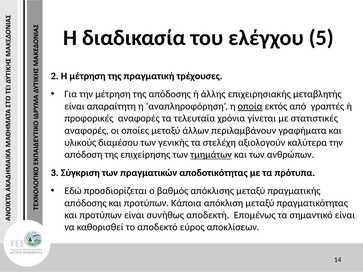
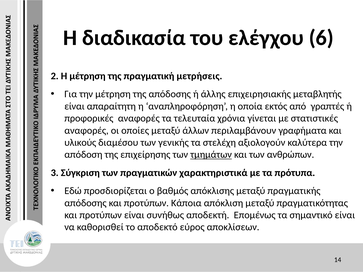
5: 5 -> 6
τρέχουσες: τρέχουσες -> μετρήσεις
οποία underline: present -> none
αποδοτικότητας: αποδοτικότητας -> χαρακτηριστικά
